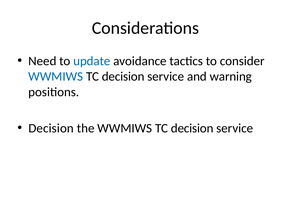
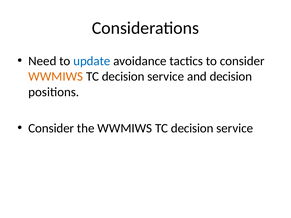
WWMIWS at (56, 77) colour: blue -> orange
and warning: warning -> decision
Decision at (51, 128): Decision -> Consider
